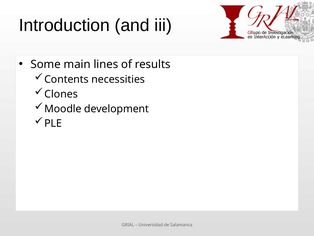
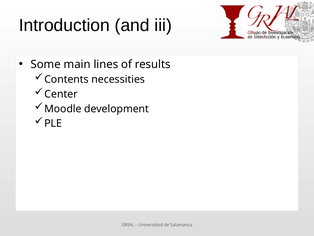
Clones: Clones -> Center
